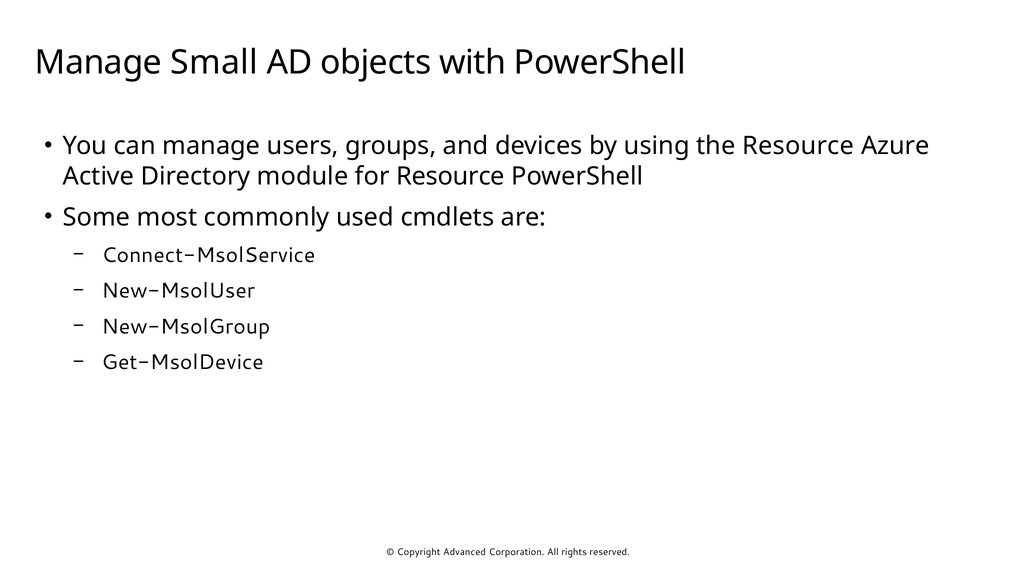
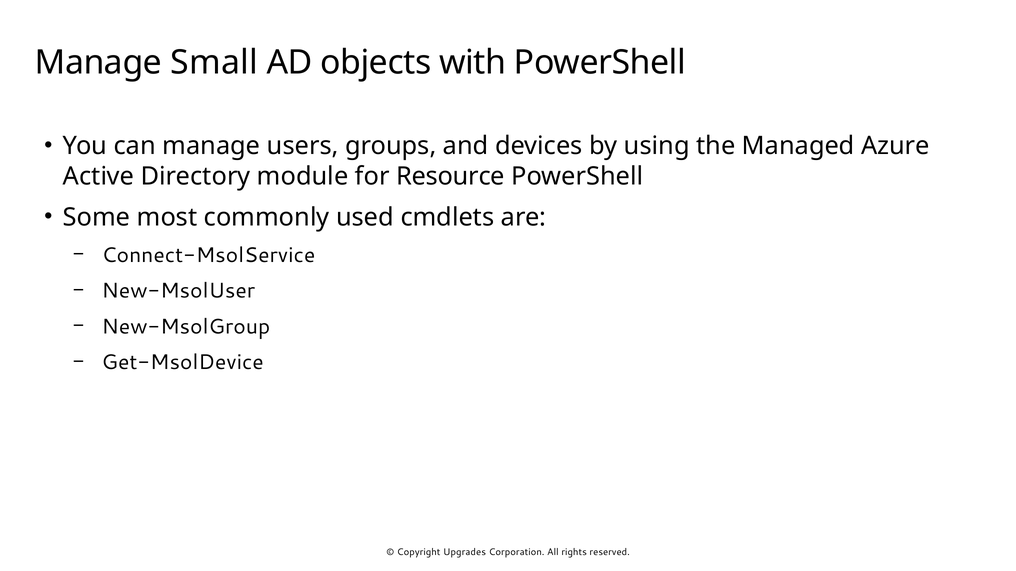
the Resource: Resource -> Managed
Advanced: Advanced -> Upgrades
